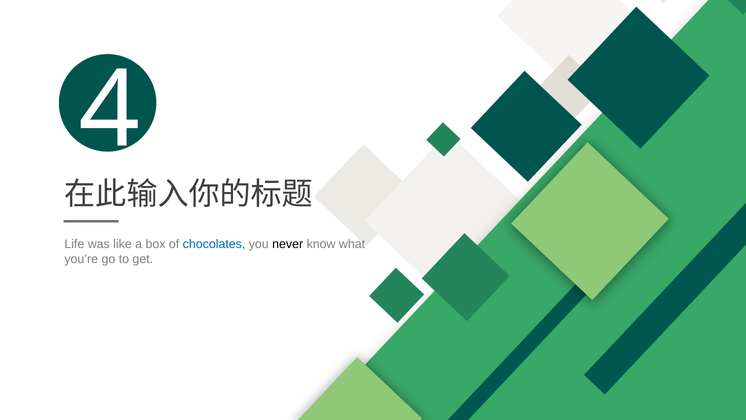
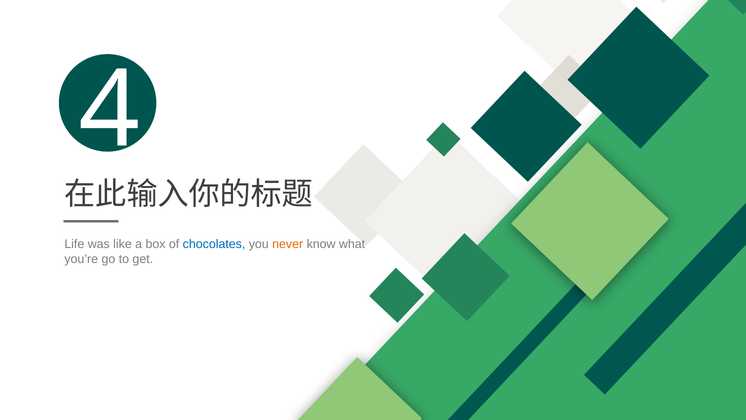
never colour: black -> orange
